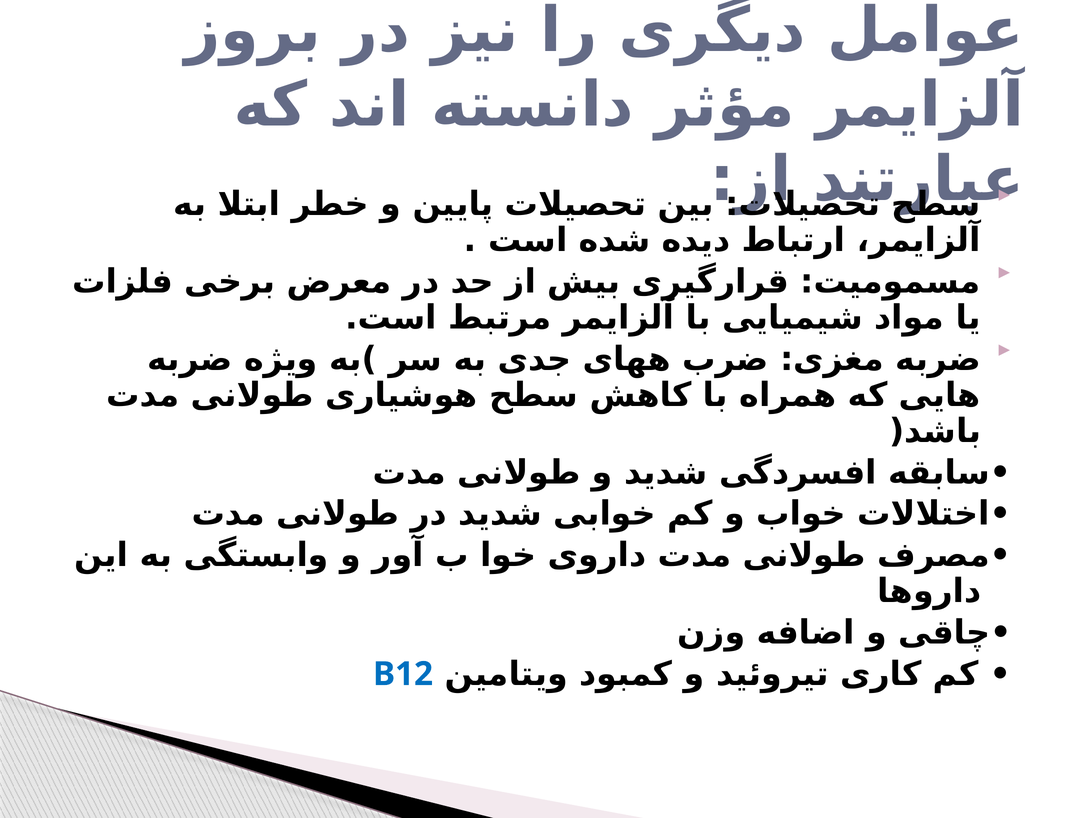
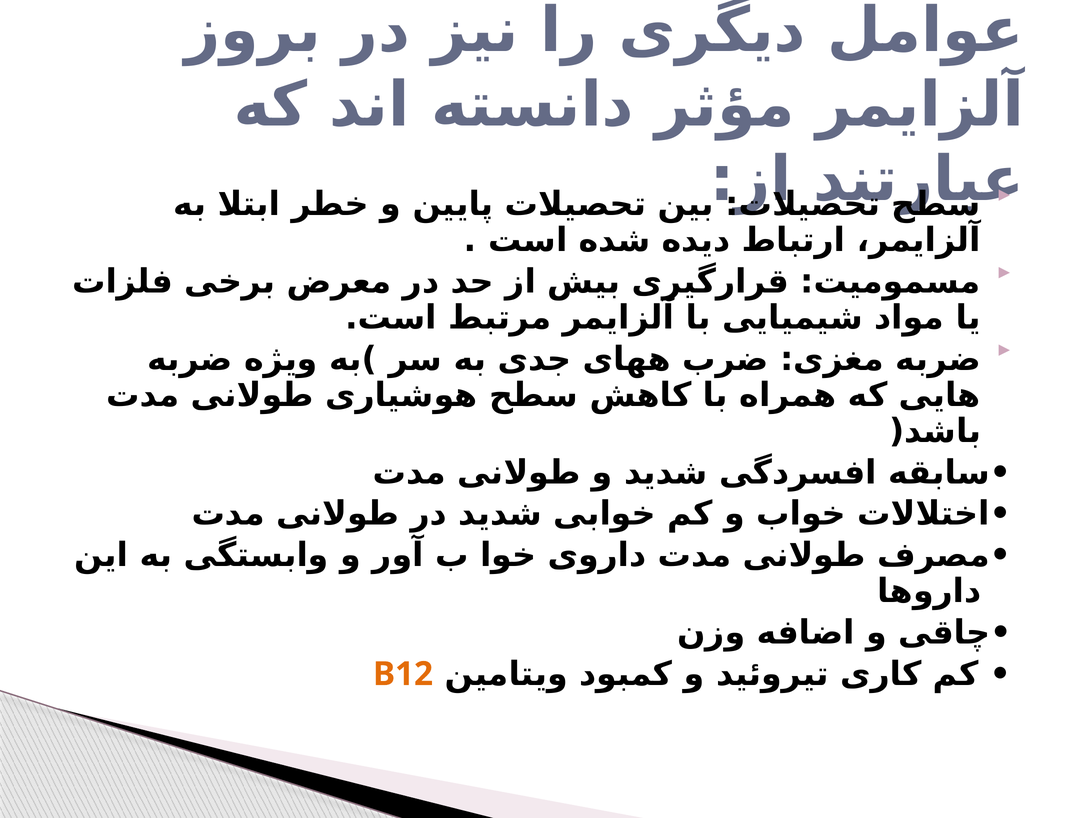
B12 colour: blue -> orange
